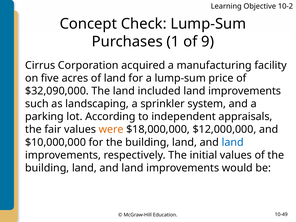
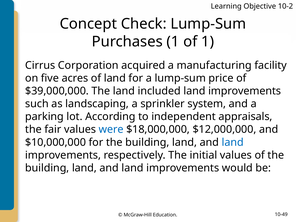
of 9: 9 -> 1
$32,090,000: $32,090,000 -> $39,000,000
were colour: orange -> blue
